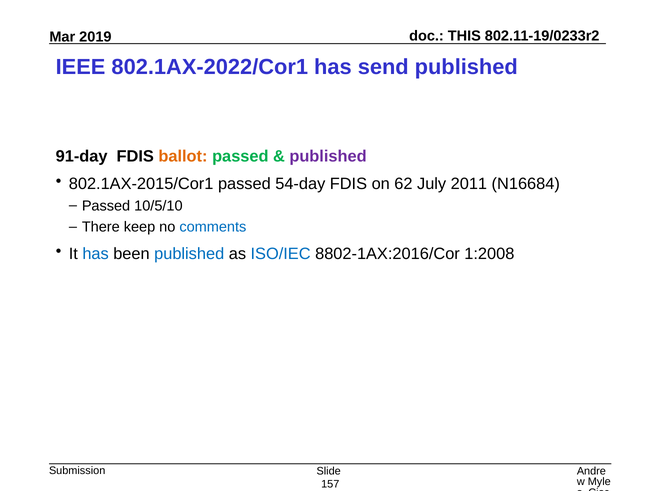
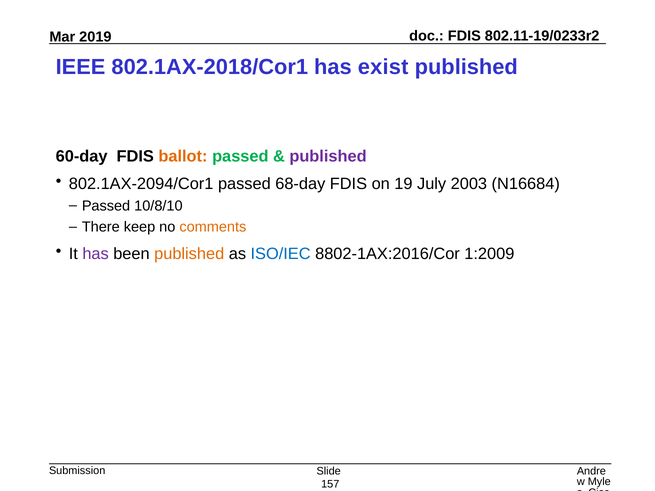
THIS at (464, 36): THIS -> FDIS
802.1AX-2022/Cor1: 802.1AX-2022/Cor1 -> 802.1AX-2018/Cor1
send: send -> exist
91-day: 91-day -> 60-day
802.1AX-2015/Cor1: 802.1AX-2015/Cor1 -> 802.1AX-2094/Cor1
54-day: 54-day -> 68-day
62: 62 -> 19
2011: 2011 -> 2003
10/5/10: 10/5/10 -> 10/8/10
comments colour: blue -> orange
has at (96, 254) colour: blue -> purple
published at (189, 254) colour: blue -> orange
1:2008: 1:2008 -> 1:2009
